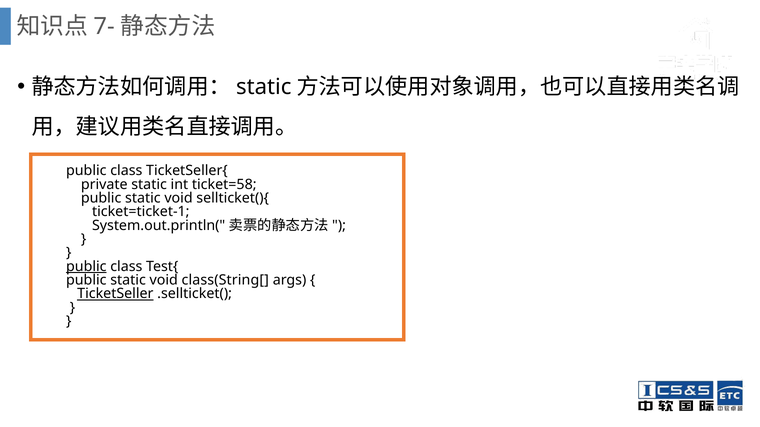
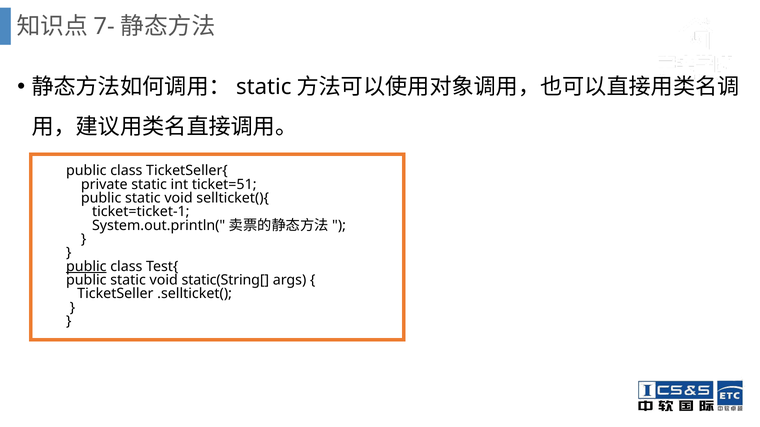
ticket=58: ticket=58 -> ticket=51
class(String[: class(String[ -> static(String[
TicketSeller underline: present -> none
